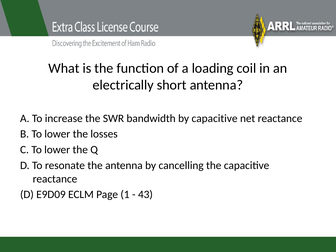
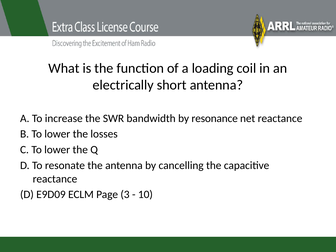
by capacitive: capacitive -> resonance
1: 1 -> 3
43: 43 -> 10
